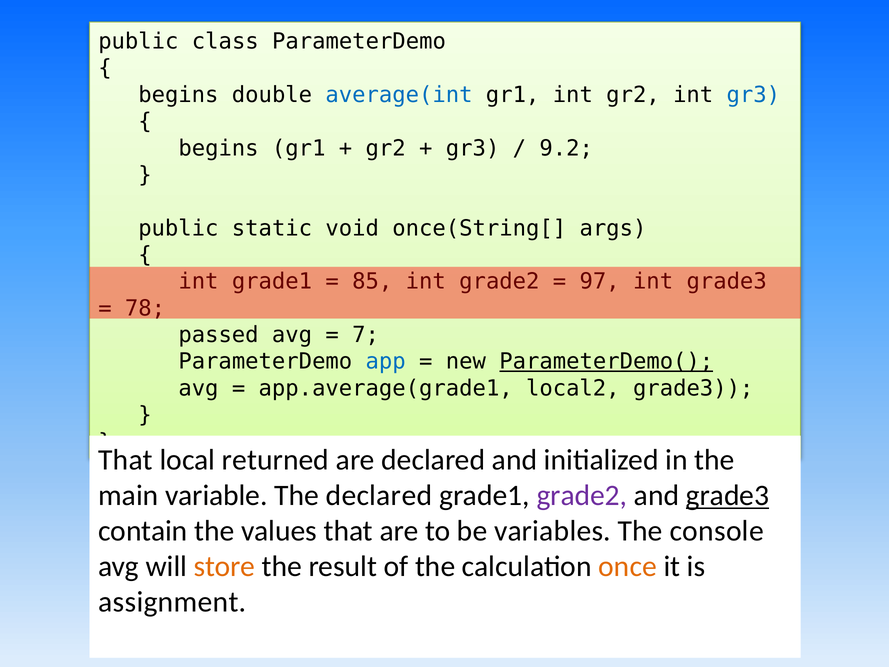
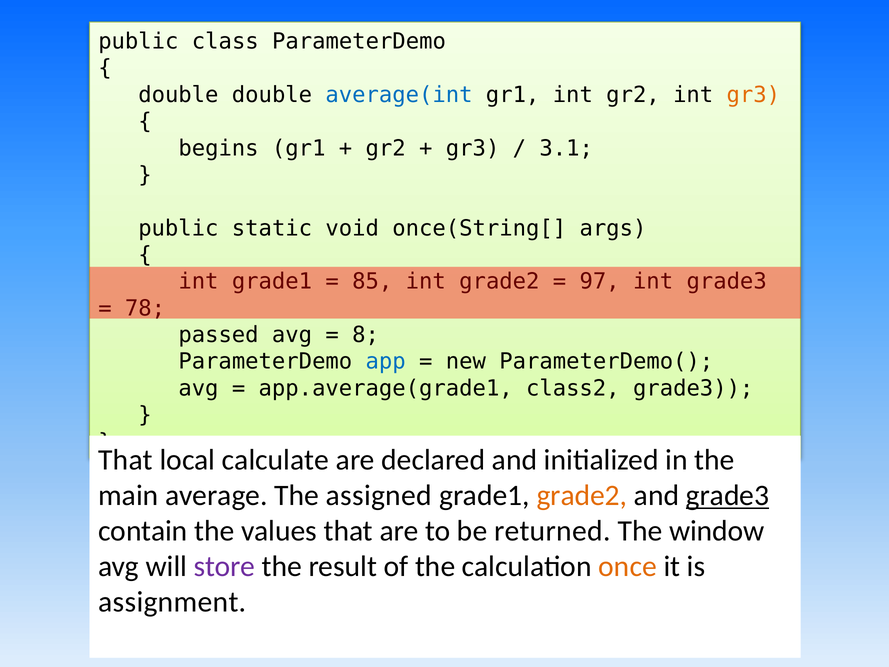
begins at (178, 95): begins -> double
gr3 at (753, 95) colour: blue -> orange
9.2: 9.2 -> 3.1
7: 7 -> 8
ParameterDemo( underline: present -> none
local2: local2 -> class2
returned: returned -> calculate
variable: variable -> average
The declared: declared -> assigned
grade2 at (582, 495) colour: purple -> orange
variables: variables -> returned
console: console -> window
store colour: orange -> purple
